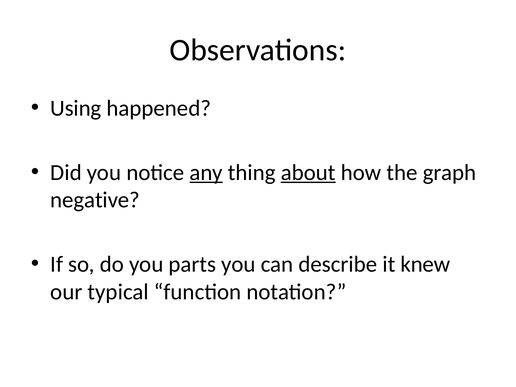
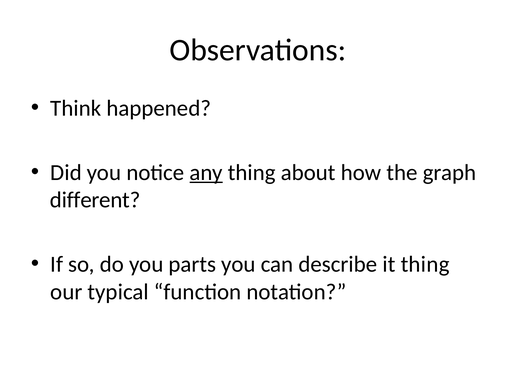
Using: Using -> Think
about underline: present -> none
negative: negative -> different
it knew: knew -> thing
